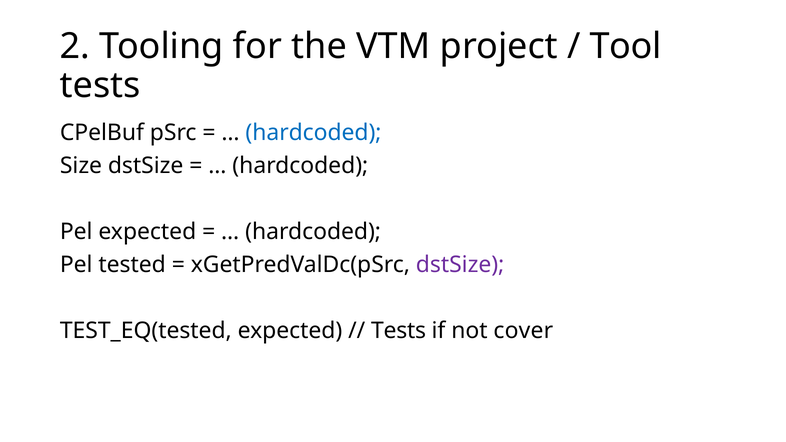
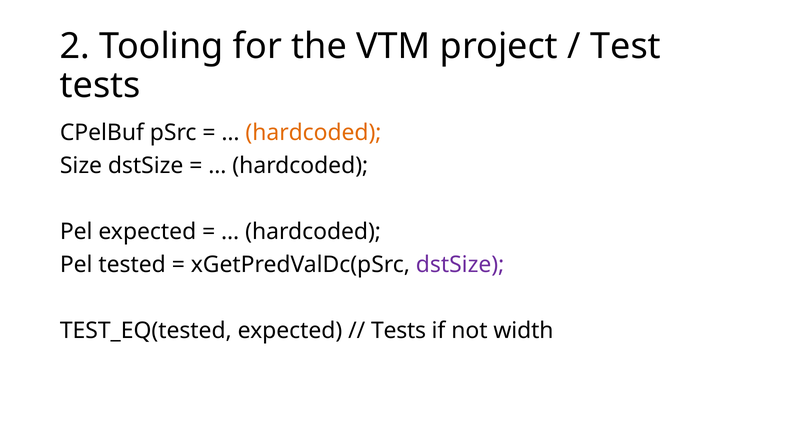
Tool: Tool -> Test
hardcoded at (313, 133) colour: blue -> orange
cover: cover -> width
